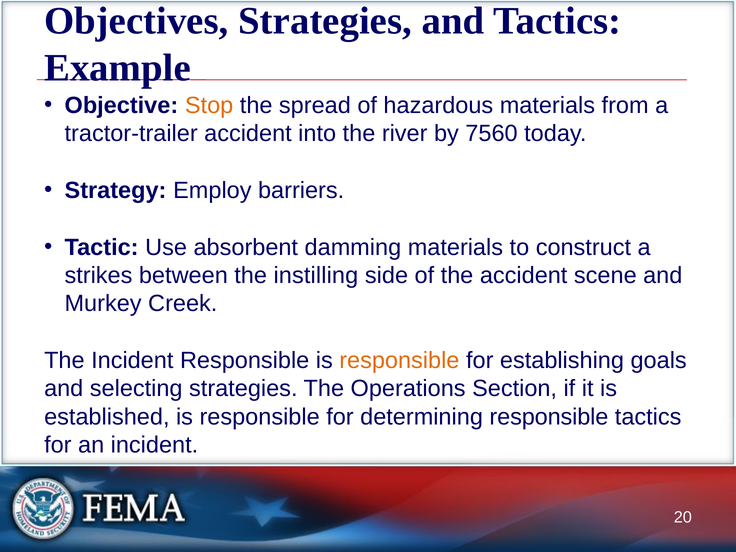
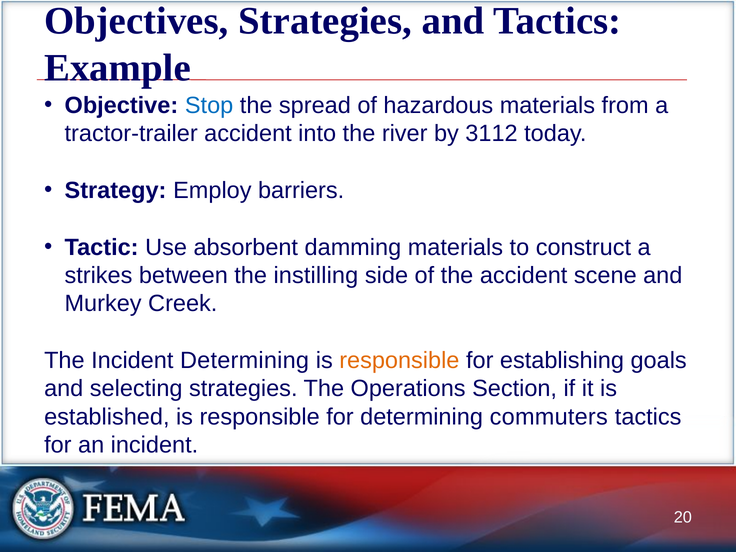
Stop colour: orange -> blue
7560: 7560 -> 3112
Incident Responsible: Responsible -> Determining
determining responsible: responsible -> commuters
